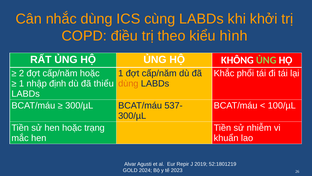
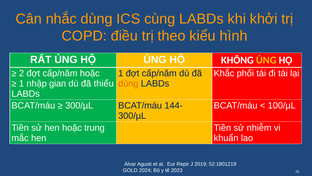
ỦNG at (266, 60) colour: light green -> yellow
định: định -> gian
537-: 537- -> 144-
trạng: trạng -> trung
